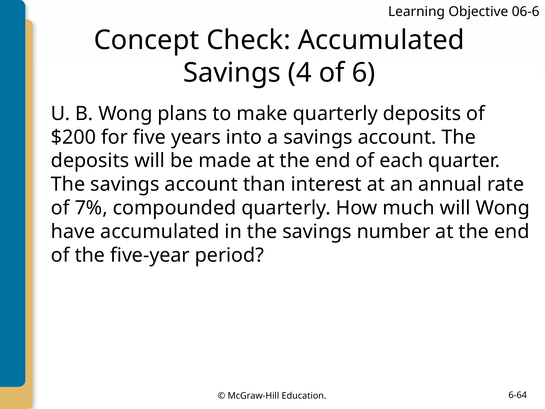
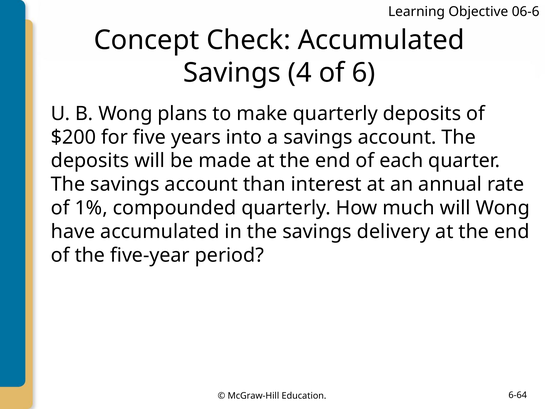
7%: 7% -> 1%
number: number -> delivery
